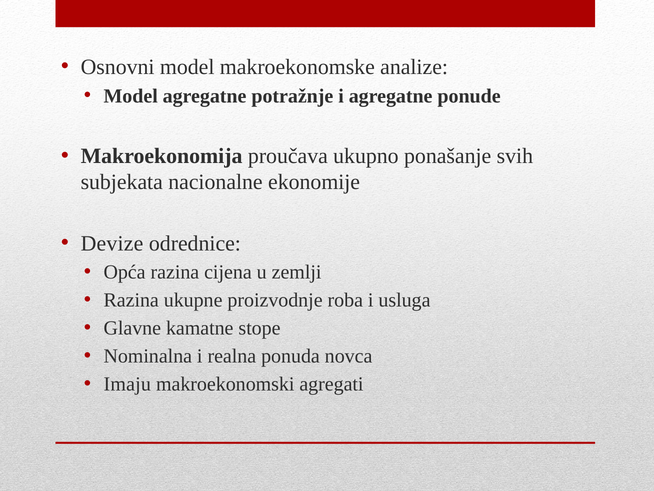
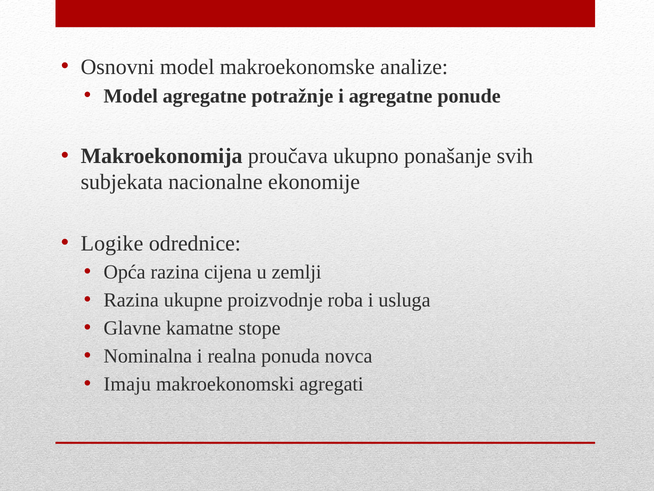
Devize: Devize -> Logike
